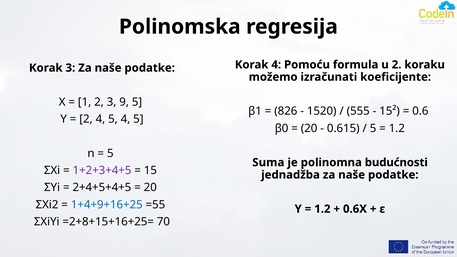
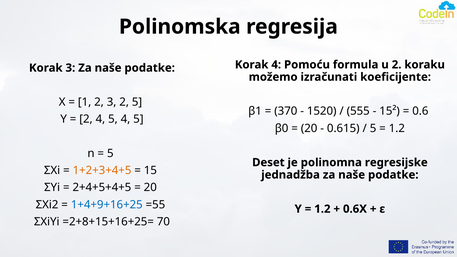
3 9: 9 -> 2
826: 826 -> 370
Suma: Suma -> Deset
budućnosti: budućnosti -> regresijske
1+2+3+4+5 colour: purple -> orange
